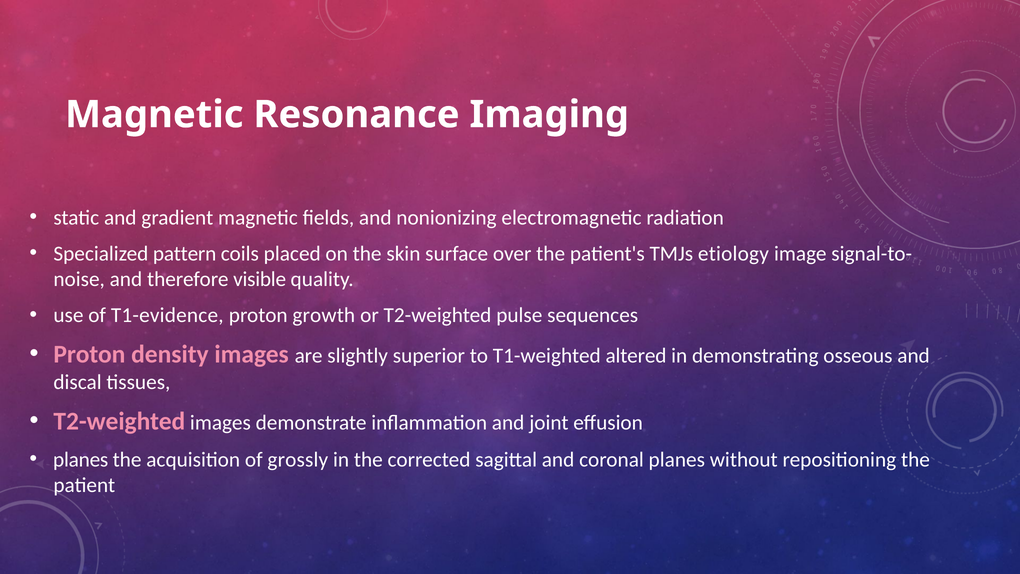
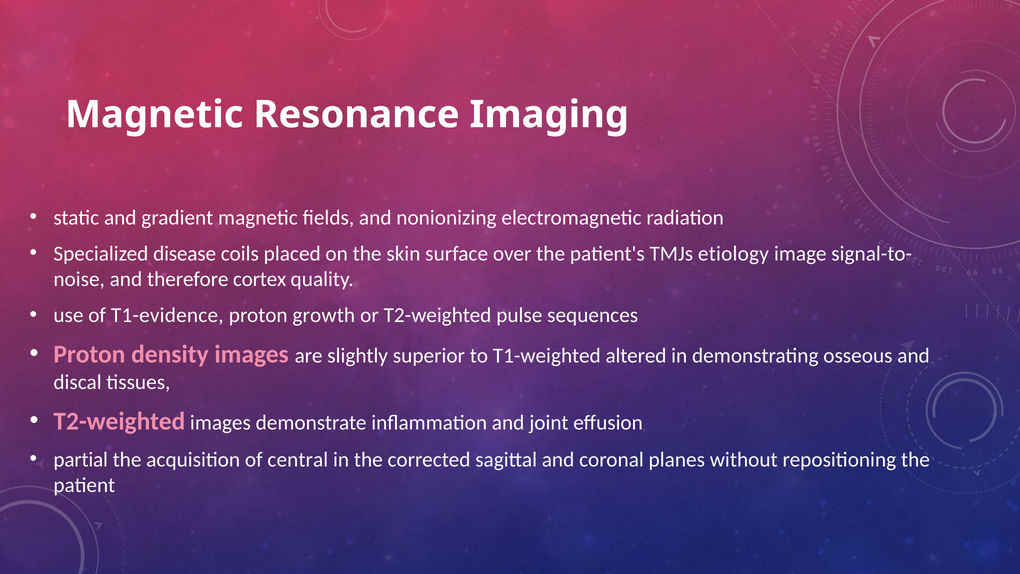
pattern: pattern -> disease
visible: visible -> cortex
planes at (81, 459): planes -> partial
grossly: grossly -> central
